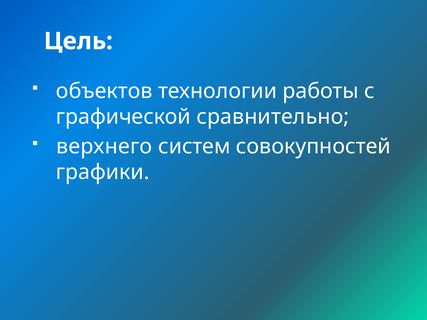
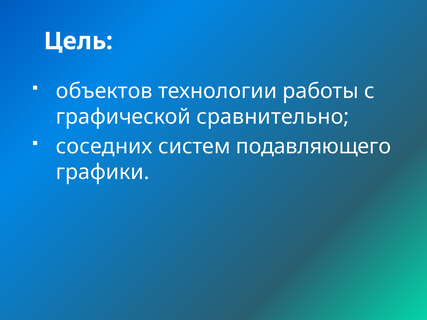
верхнего: верхнего -> соседних
совокупностей: совокупностей -> подавляющего
